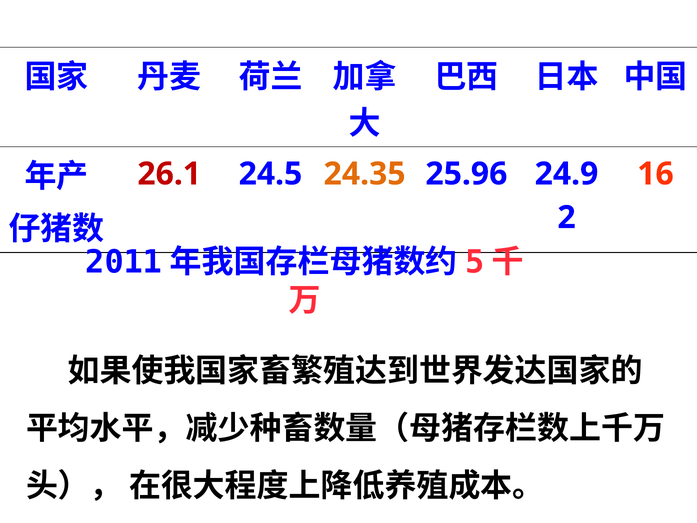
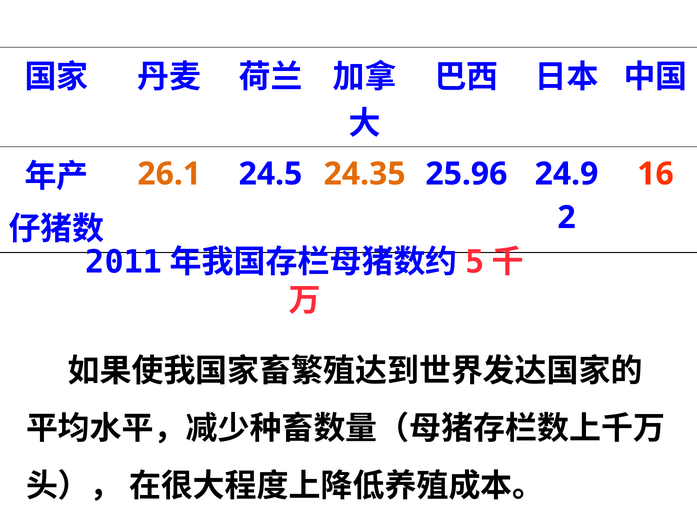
26.1 colour: red -> orange
